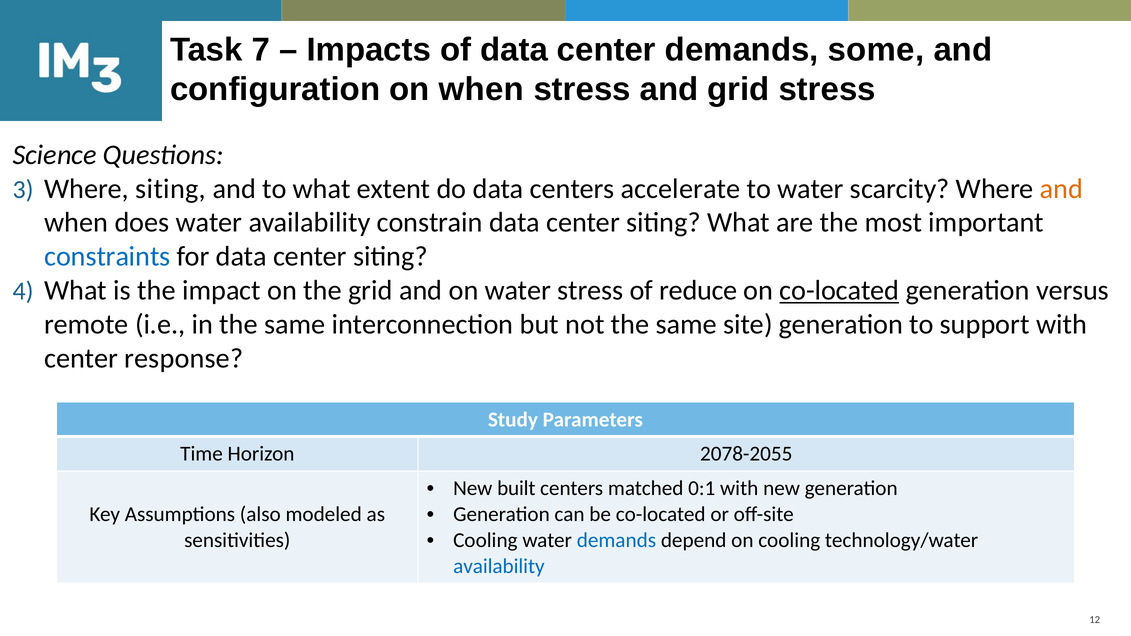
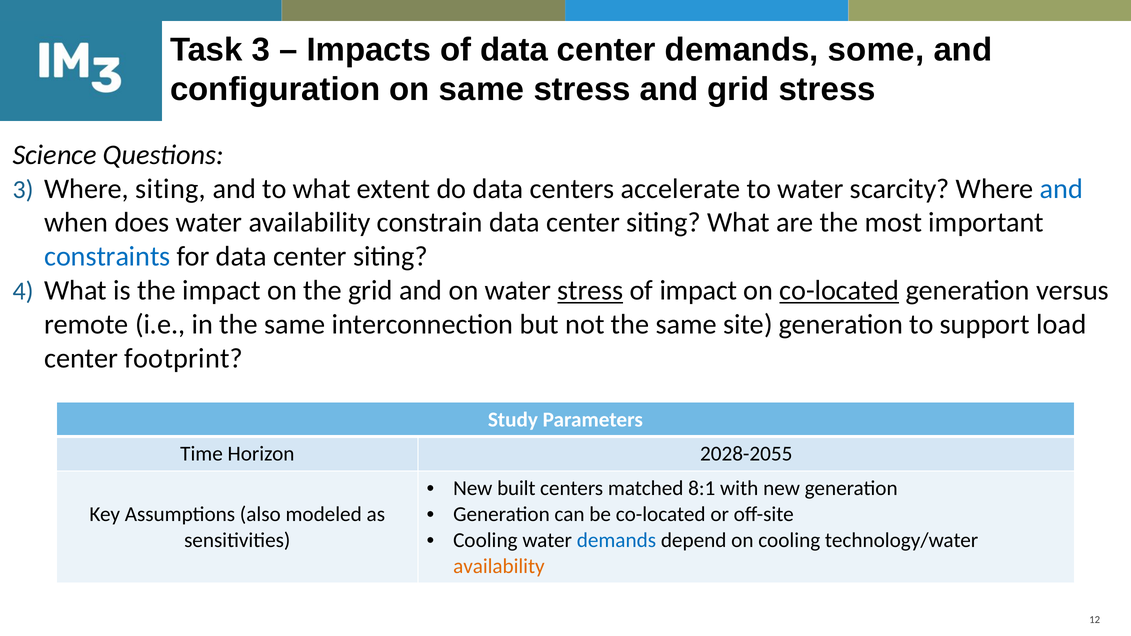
Task 7: 7 -> 3
on when: when -> same
and at (1062, 189) colour: orange -> blue
stress at (590, 291) underline: none -> present
of reduce: reduce -> impact
support with: with -> load
response: response -> footprint
2078-2055: 2078-2055 -> 2028-2055
0:1: 0:1 -> 8:1
availability at (499, 566) colour: blue -> orange
